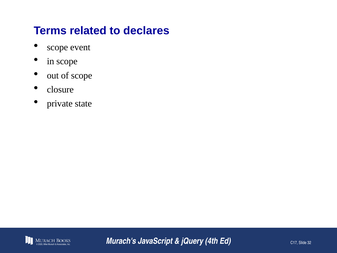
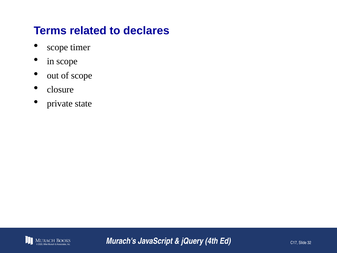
event: event -> timer
